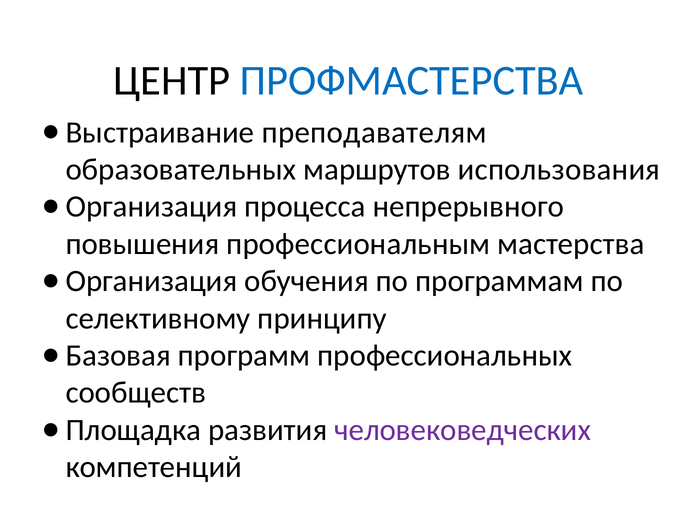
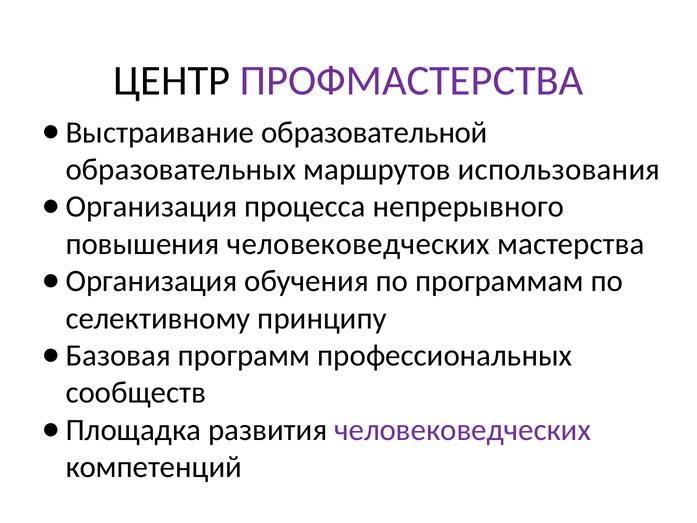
ПРОФМАСТЕРСТВА colour: blue -> purple
преподавателям: преподавателям -> образовательной
повышения профессиональным: профессиональным -> человековедческих
